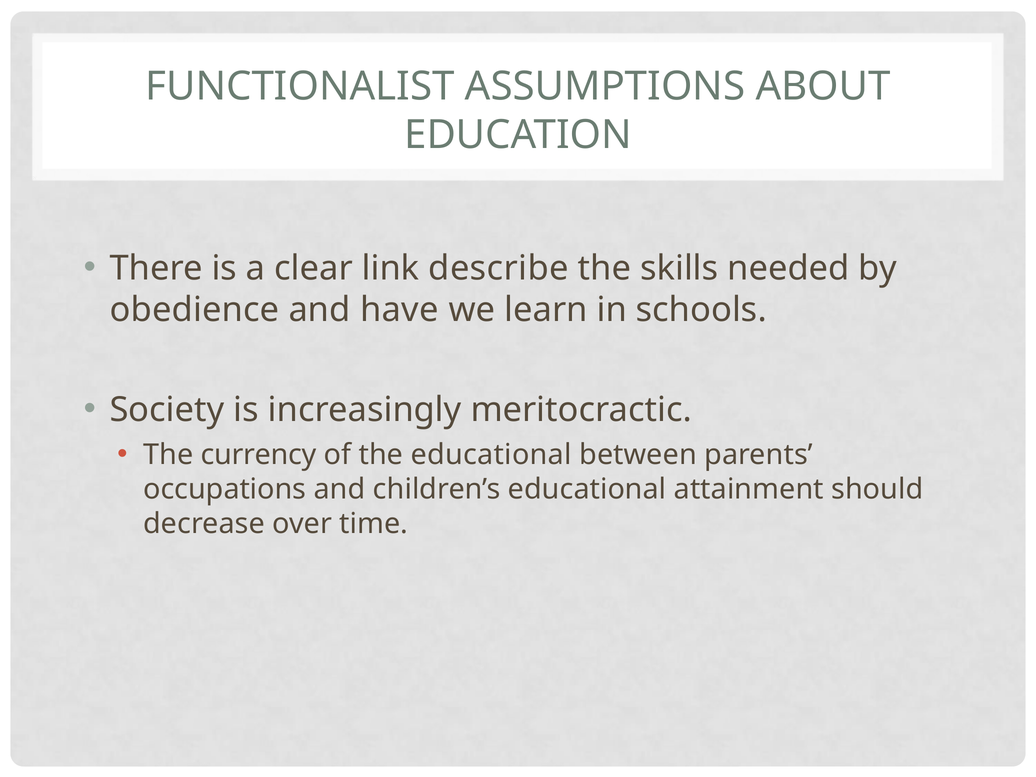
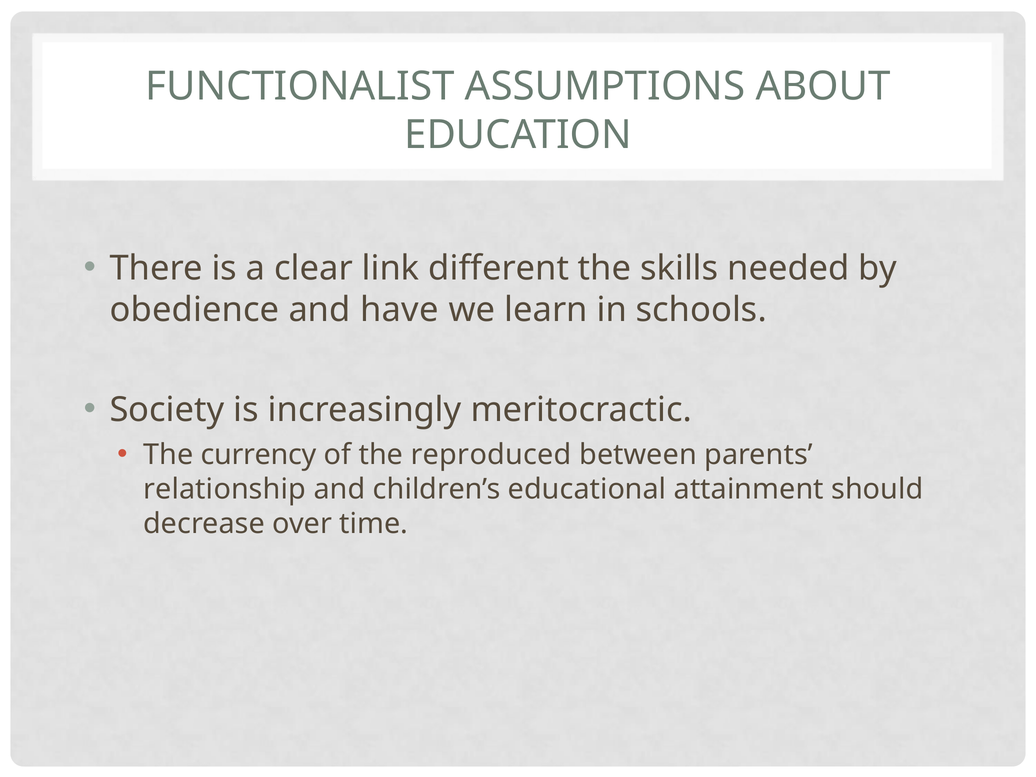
describe: describe -> different
the educational: educational -> reproduced
occupations: occupations -> relationship
